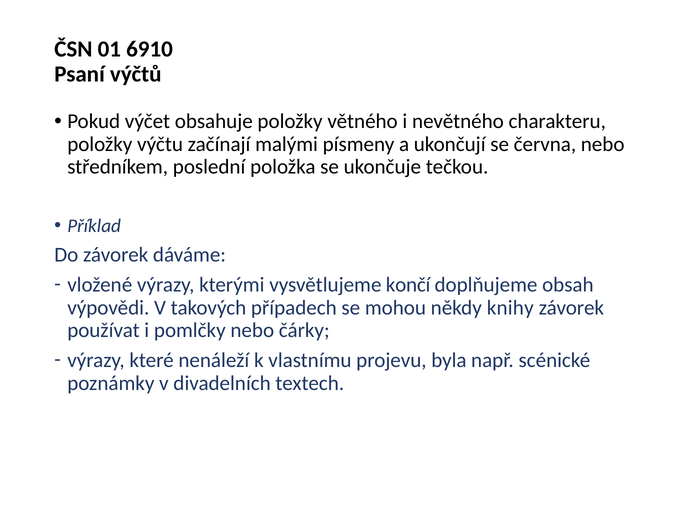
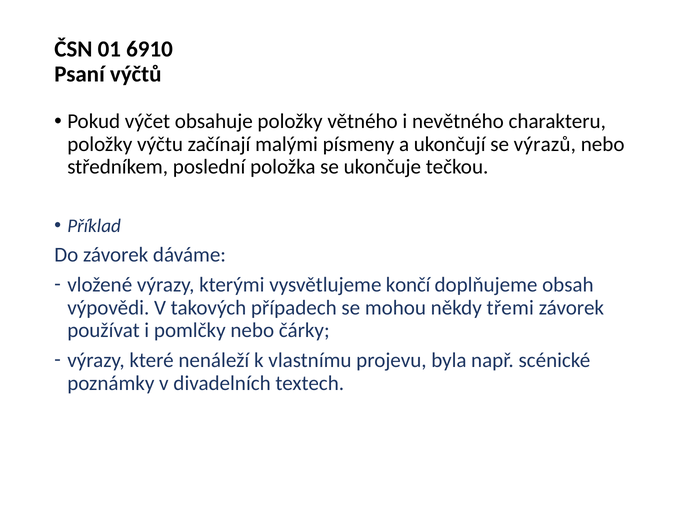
června: června -> výrazů
knihy: knihy -> třemi
